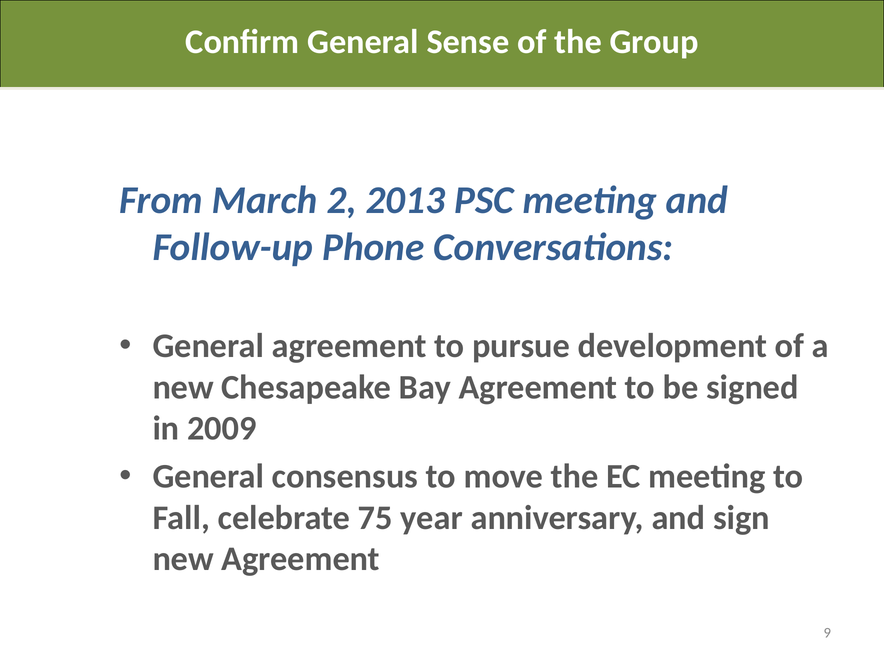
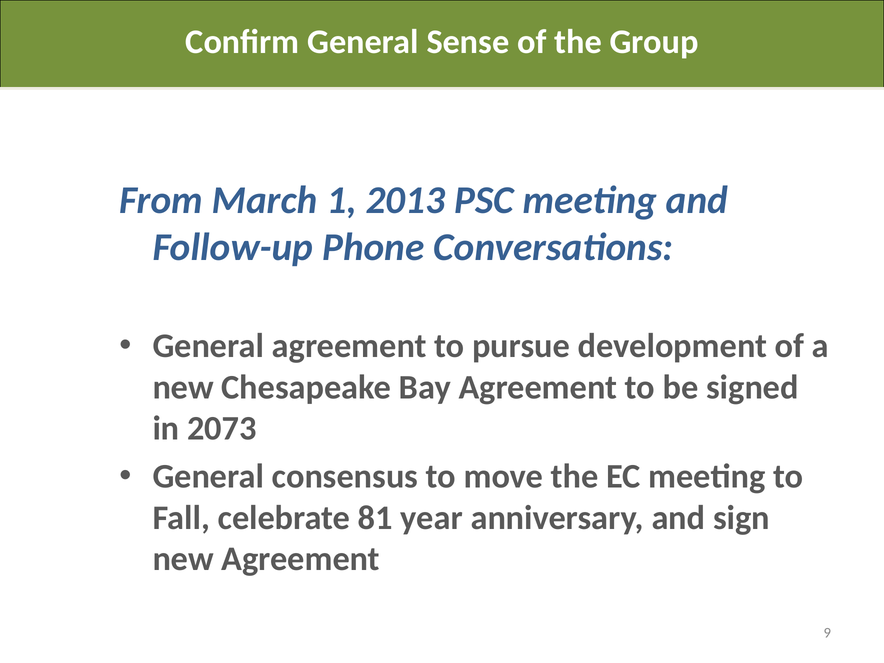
2: 2 -> 1
2009: 2009 -> 2073
75: 75 -> 81
